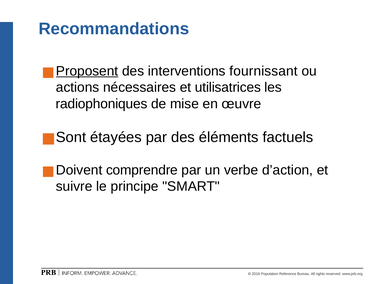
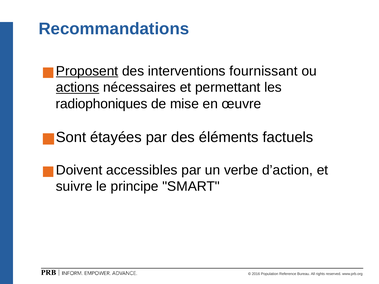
actions underline: none -> present
utilisatrices: utilisatrices -> permettant
comprendre: comprendre -> accessibles
